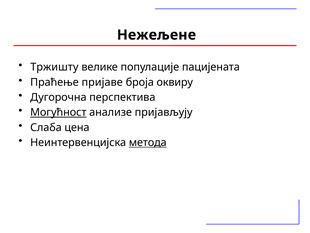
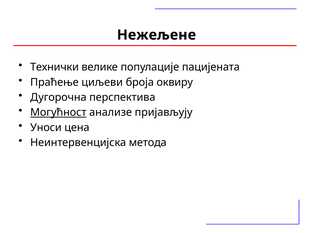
Тржишту: Тржишту -> Технички
пријаве: пријаве -> циљеви
Слаба: Слаба -> Уноси
метода underline: present -> none
